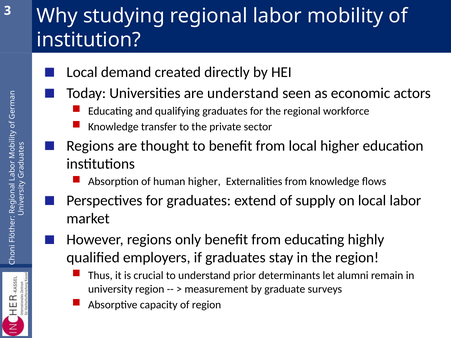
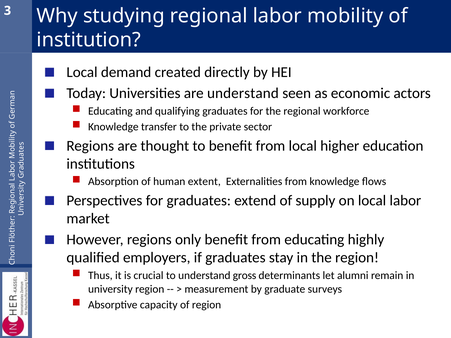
human higher: higher -> extent
prior: prior -> gross
